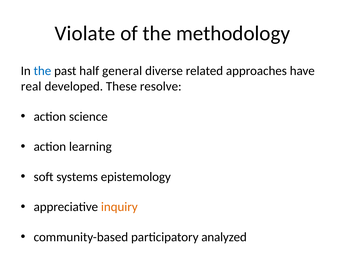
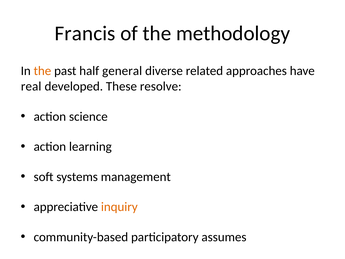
Violate: Violate -> Francis
the at (42, 71) colour: blue -> orange
epistemology: epistemology -> management
analyzed: analyzed -> assumes
